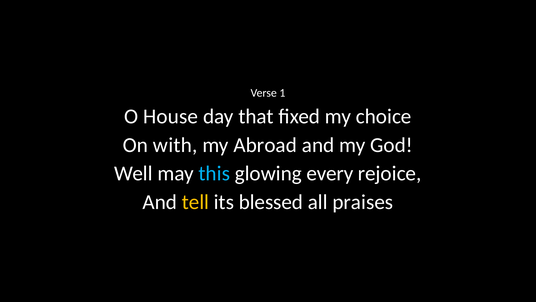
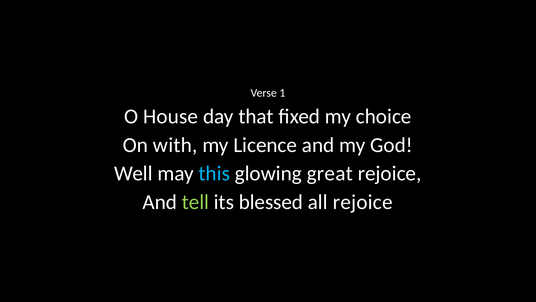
Abroad: Abroad -> Licence
every: every -> great
tell colour: yellow -> light green
all praises: praises -> rejoice
